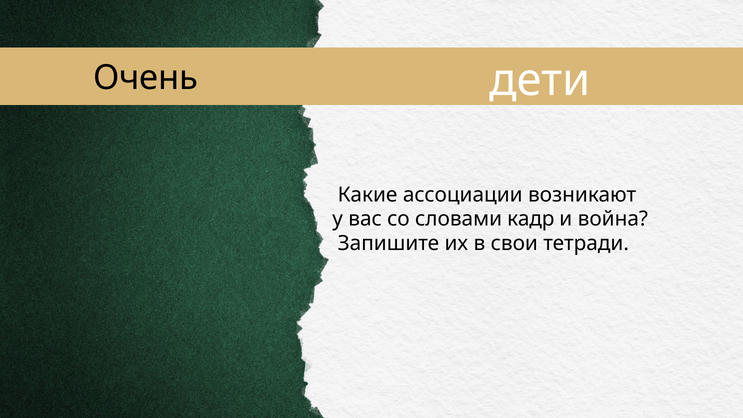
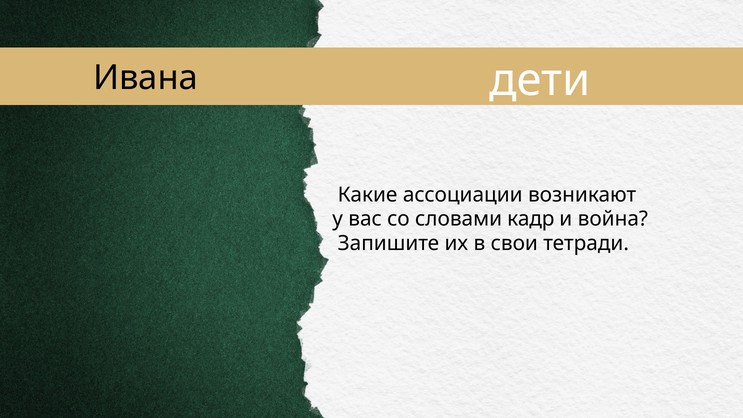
Очень: Очень -> Ивана
